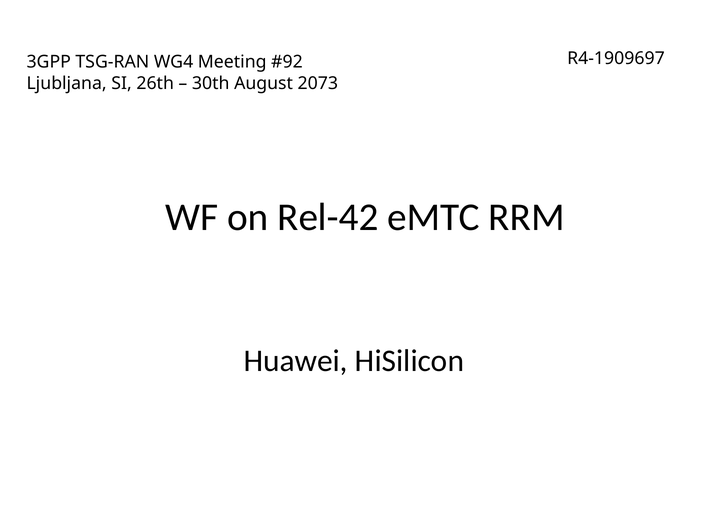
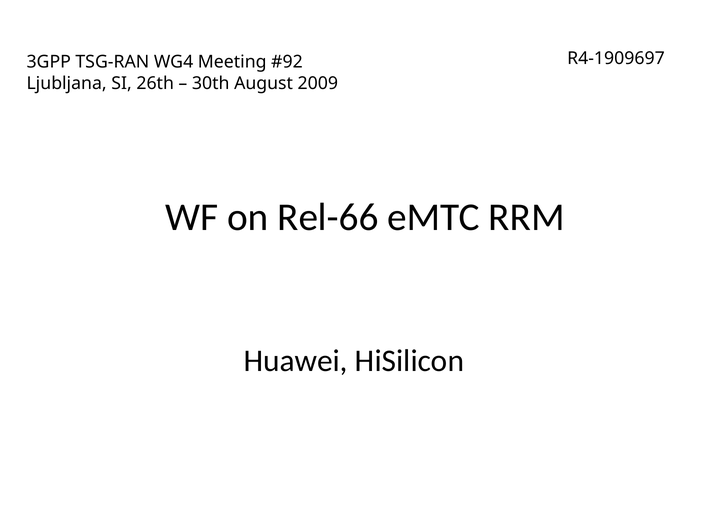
2073: 2073 -> 2009
Rel-42: Rel-42 -> Rel-66
